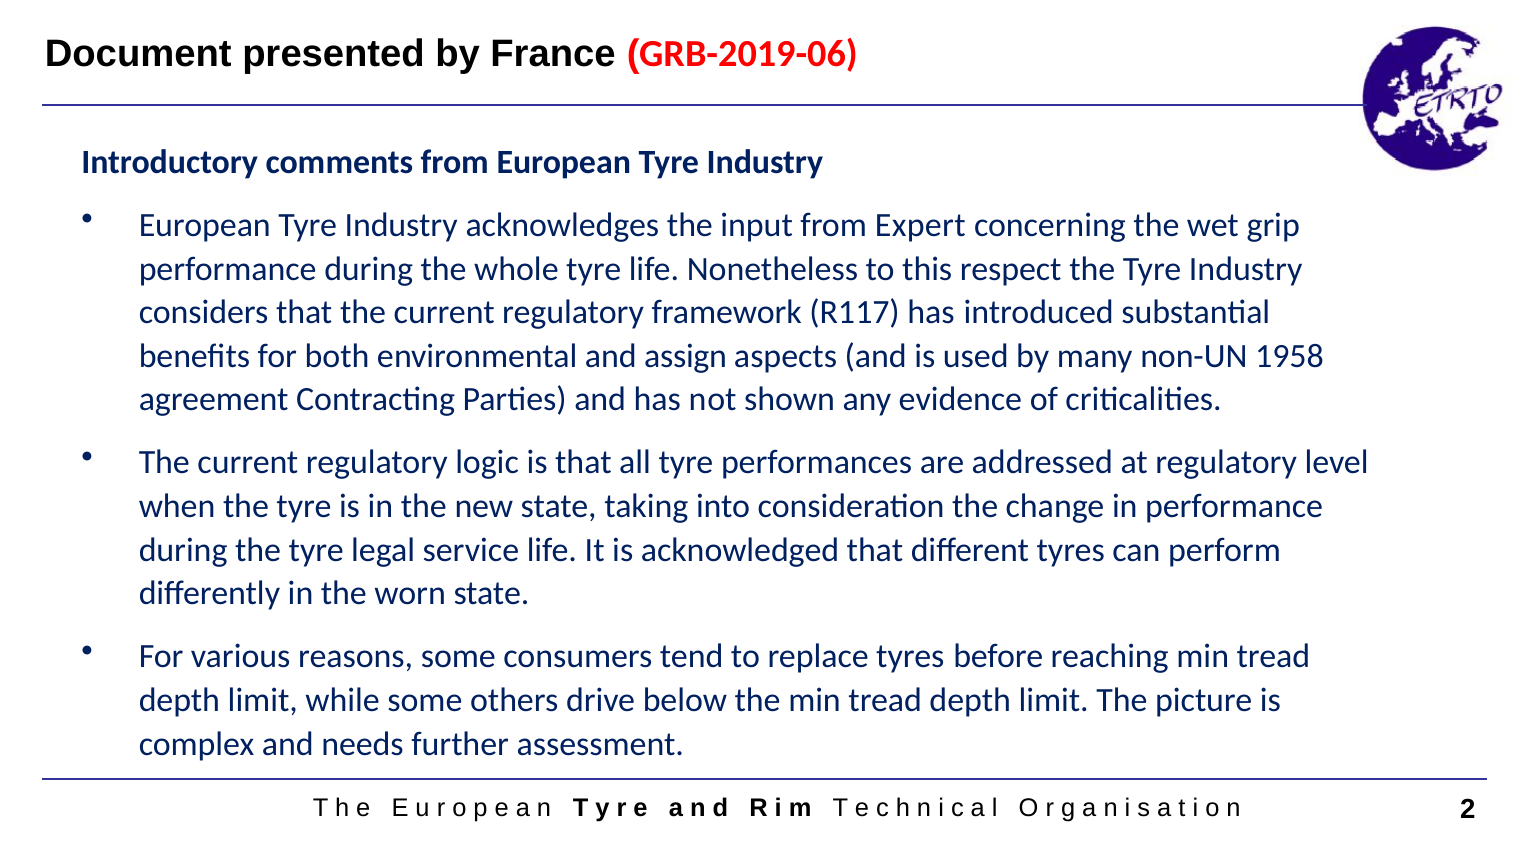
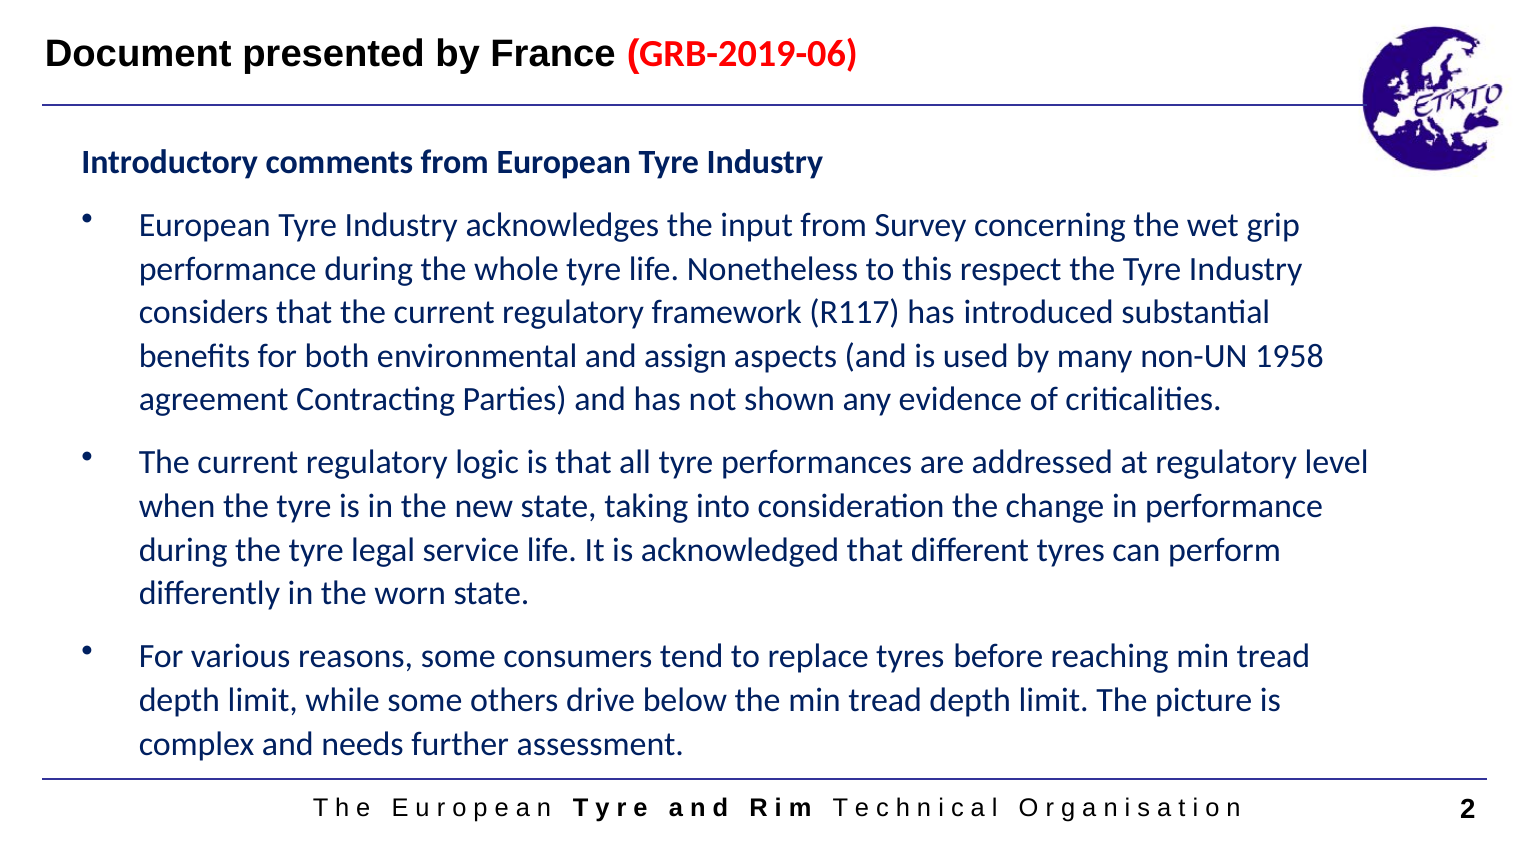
Expert: Expert -> Survey
